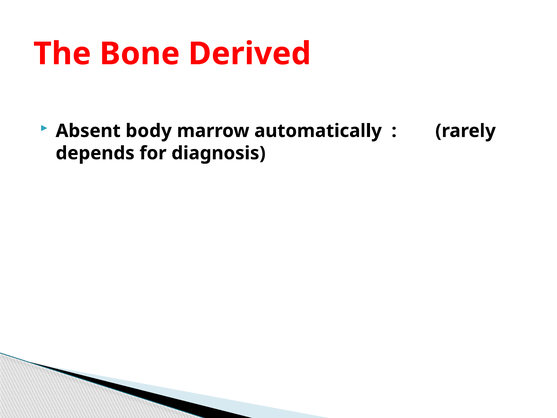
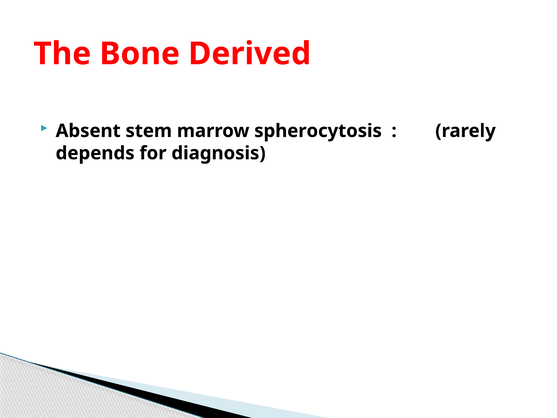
body: body -> stem
automatically: automatically -> spherocytosis
